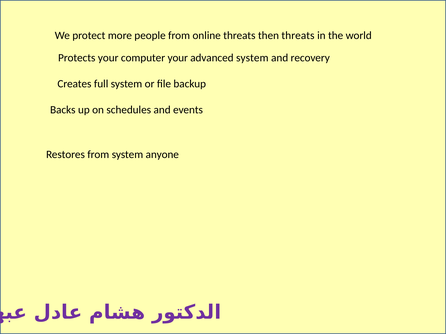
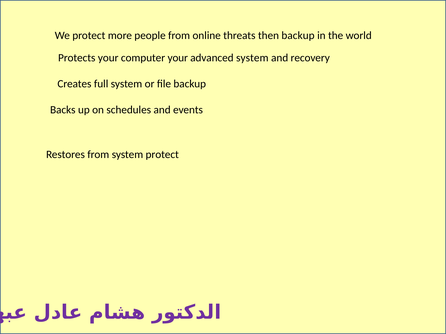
then threats: threats -> backup
system anyone: anyone -> protect
